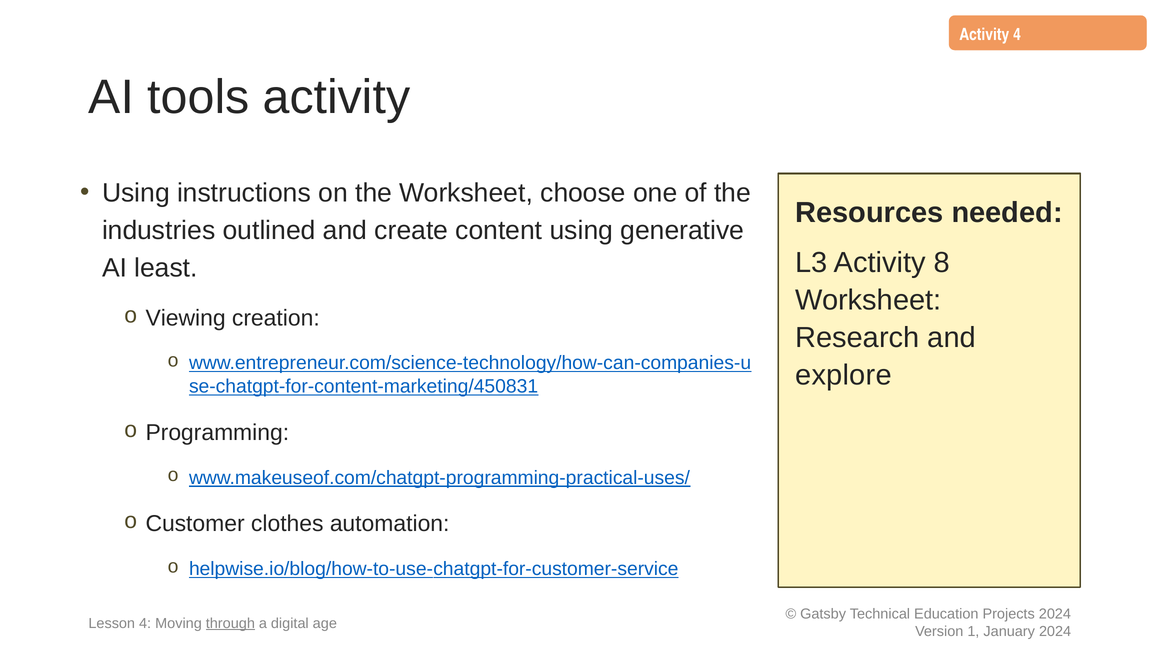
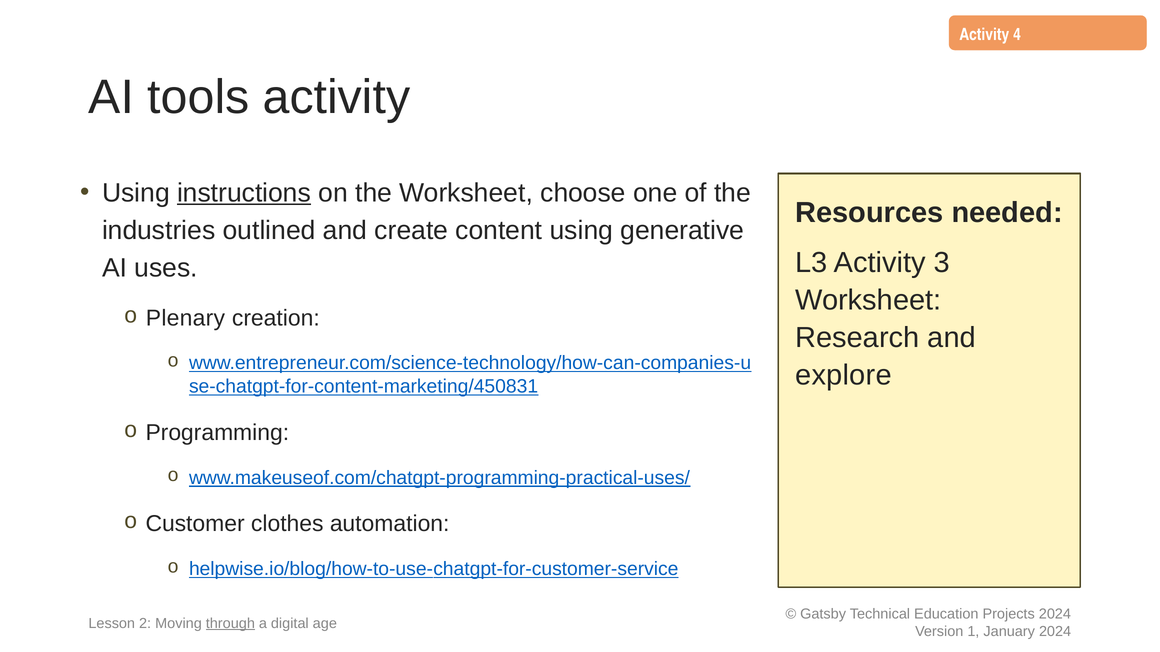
instructions underline: none -> present
8: 8 -> 3
least: least -> uses
Viewing: Viewing -> Plenary
Lesson 4: 4 -> 2
